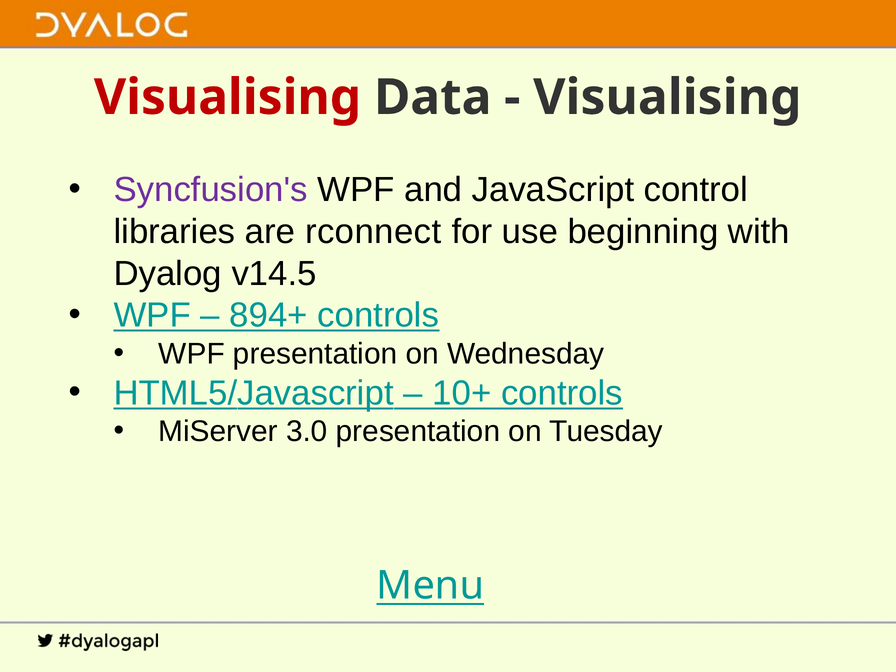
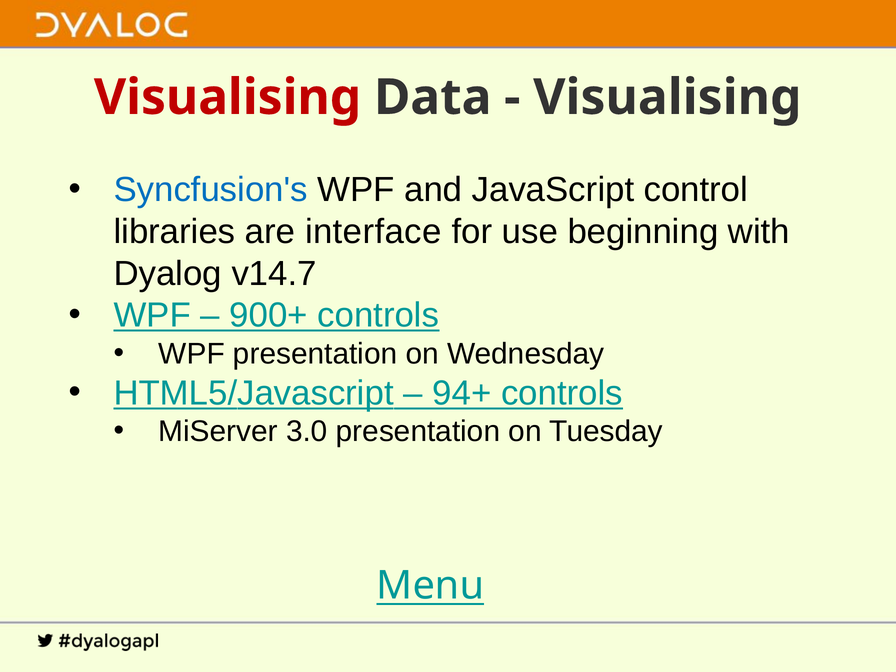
Syncfusion's colour: purple -> blue
rconnect: rconnect -> interface
v14.5: v14.5 -> v14.7
894+: 894+ -> 900+
10+: 10+ -> 94+
